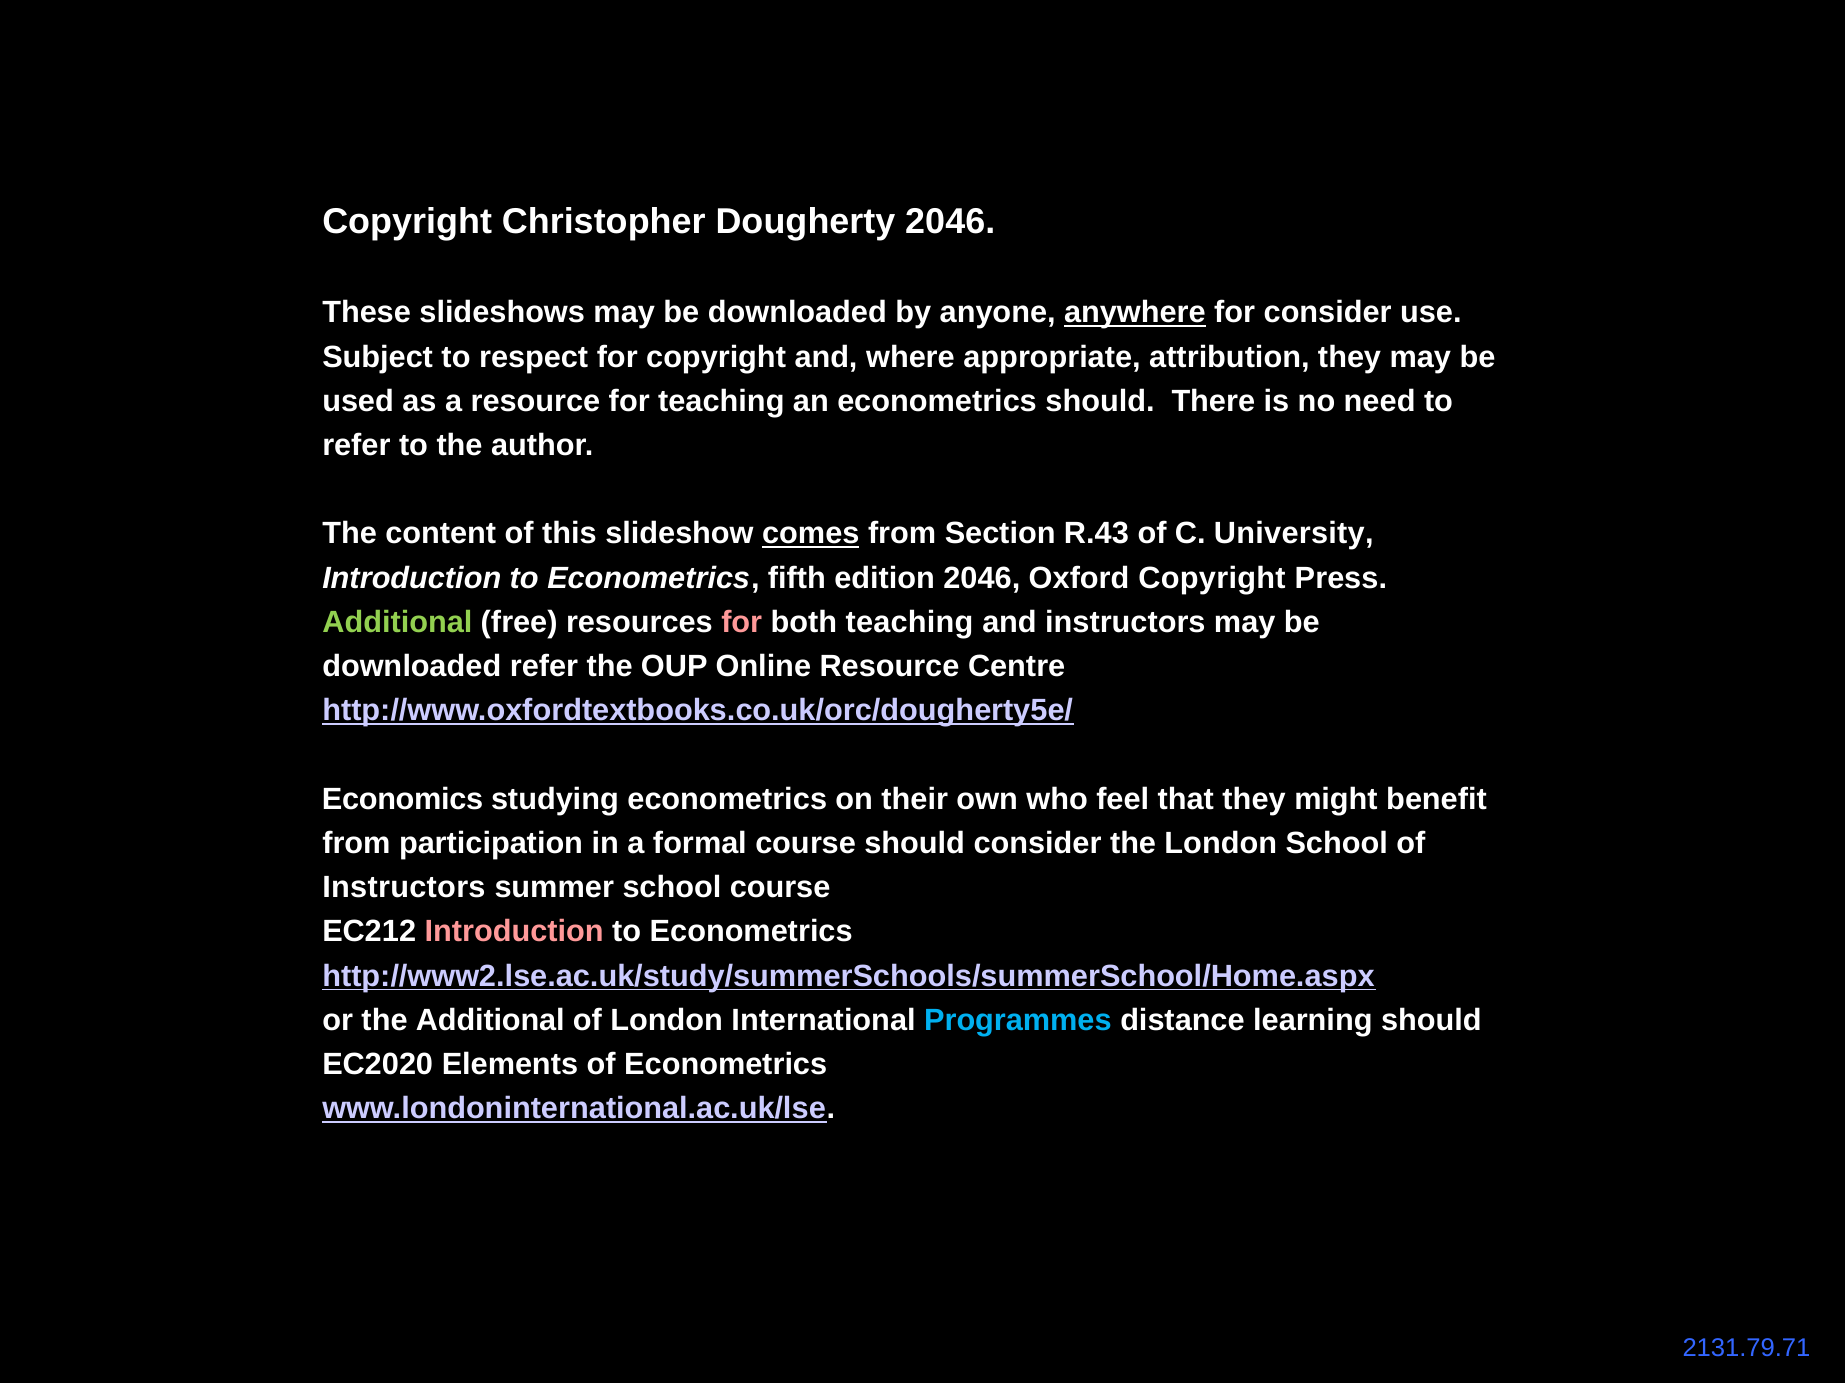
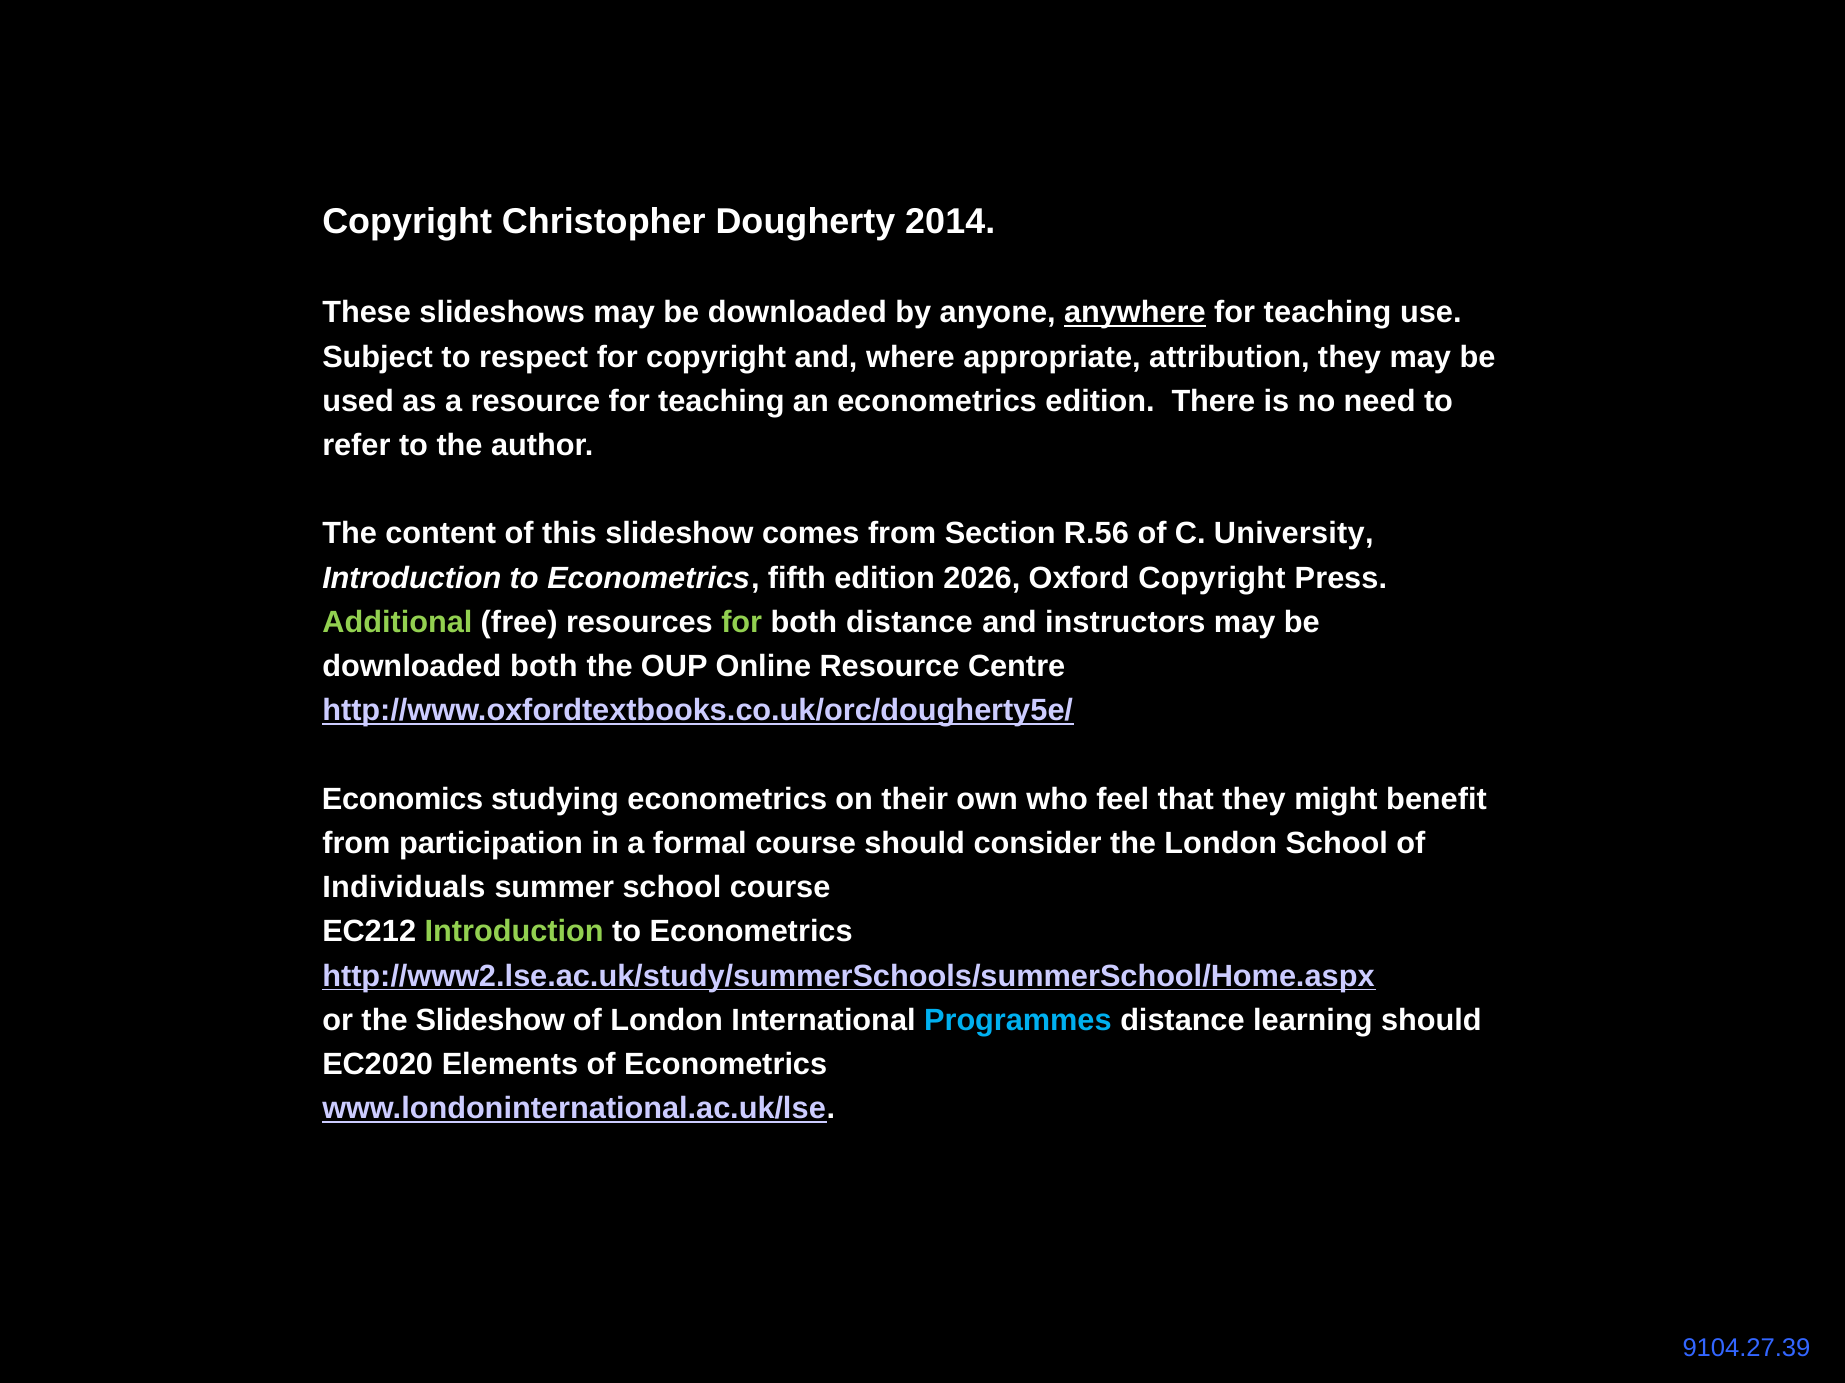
Dougherty 2046: 2046 -> 2014
consider at (1328, 313): consider -> teaching
econometrics should: should -> edition
comes underline: present -> none
R.43: R.43 -> R.56
edition 2046: 2046 -> 2026
for at (742, 623) colour: pink -> light green
both teaching: teaching -> distance
downloaded refer: refer -> both
Instructors at (404, 888): Instructors -> Individuals
Introduction at (514, 932) colour: pink -> light green
the Additional: Additional -> Slideshow
2131.79.71: 2131.79.71 -> 9104.27.39
